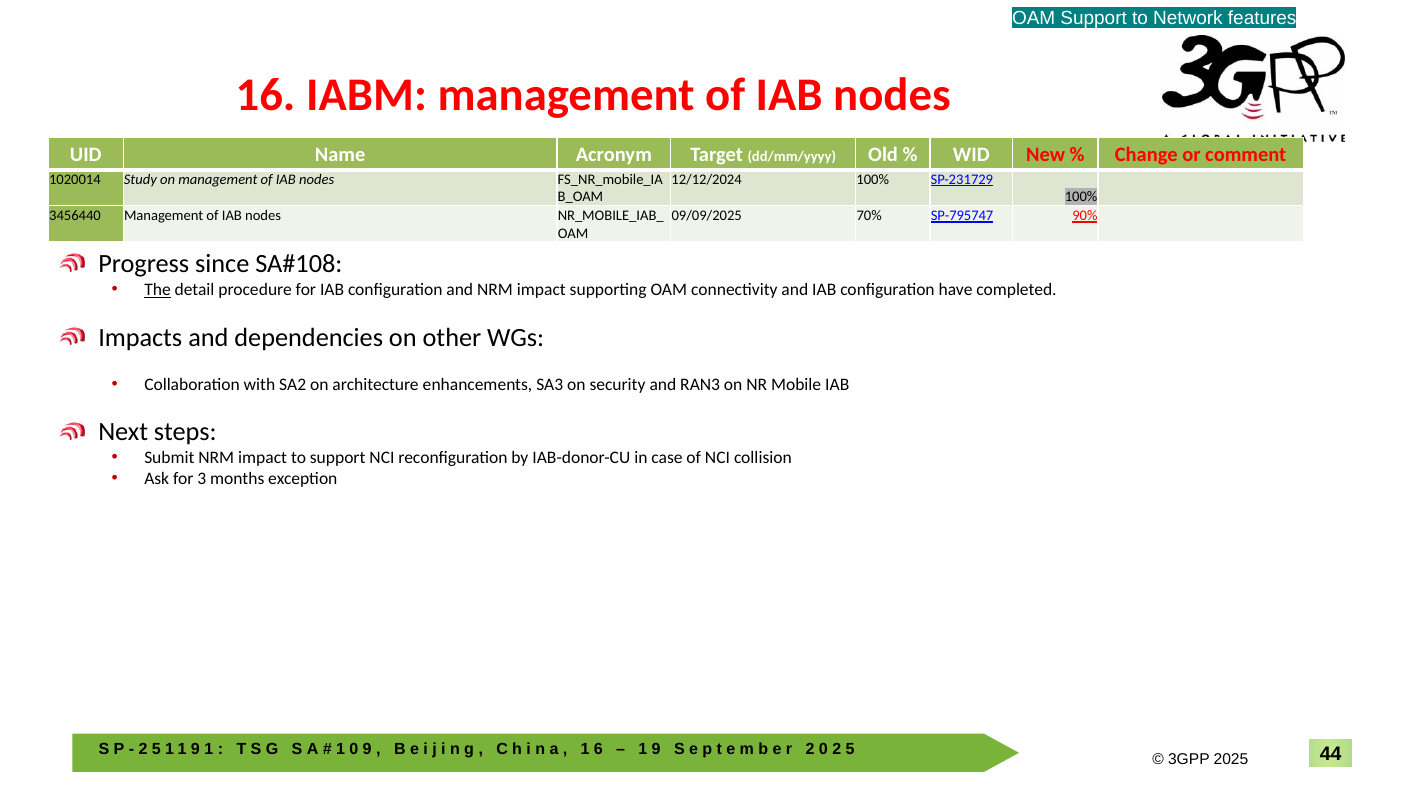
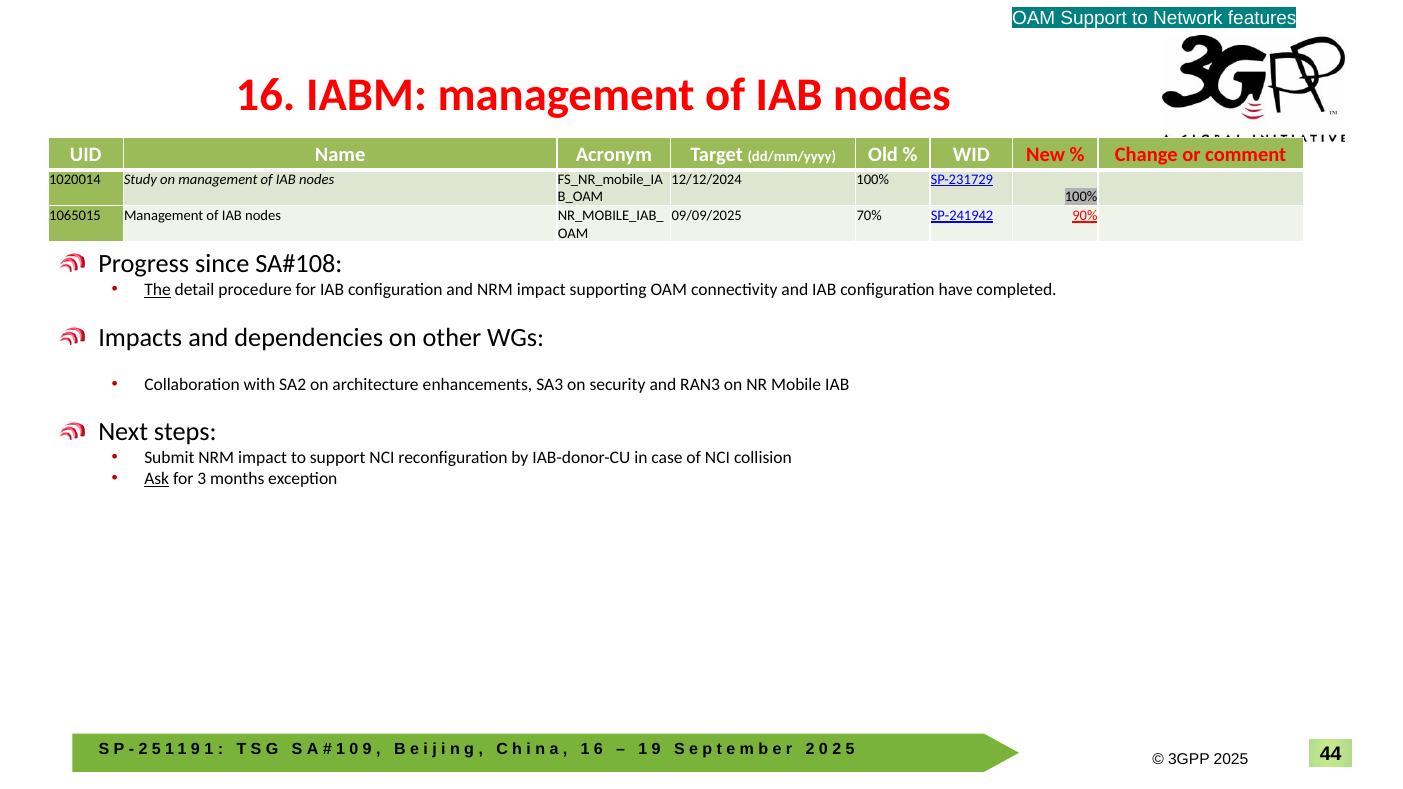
3456440: 3456440 -> 1065015
SP-795747: SP-795747 -> SP-241942
Ask underline: none -> present
